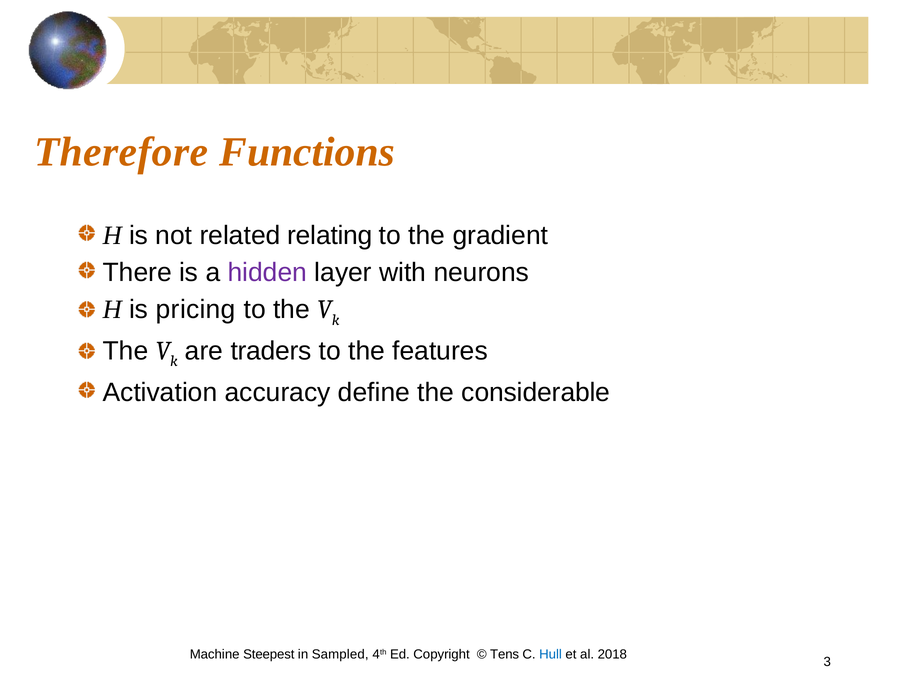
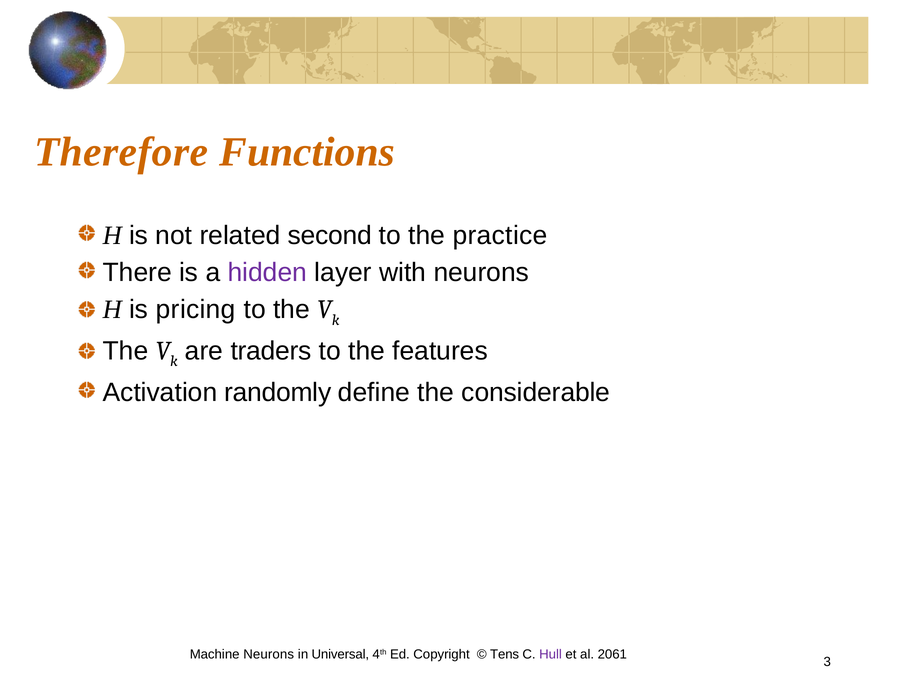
relating: relating -> second
gradient: gradient -> practice
accuracy: accuracy -> randomly
Machine Steepest: Steepest -> Neurons
Sampled: Sampled -> Universal
Hull colour: blue -> purple
2018: 2018 -> 2061
